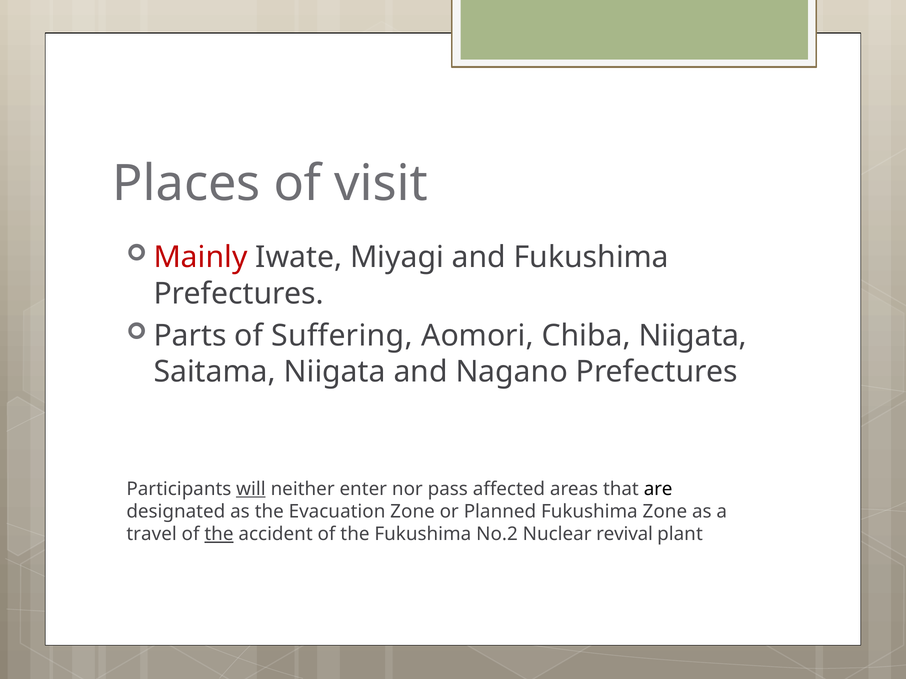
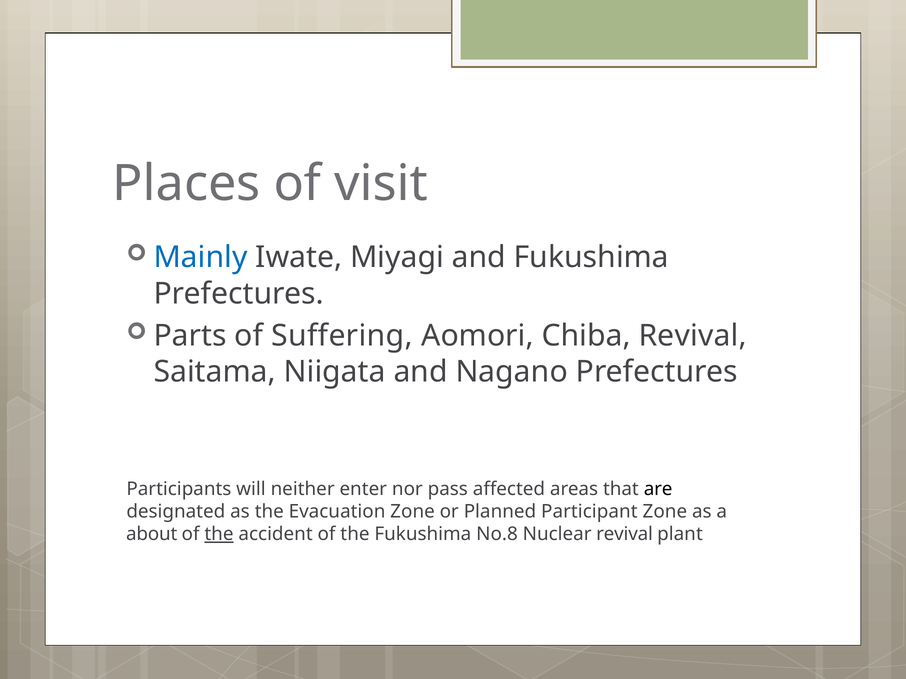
Mainly colour: red -> blue
Chiba Niigata: Niigata -> Revival
will underline: present -> none
Planned Fukushima: Fukushima -> Participant
travel: travel -> about
No.2: No.2 -> No.8
